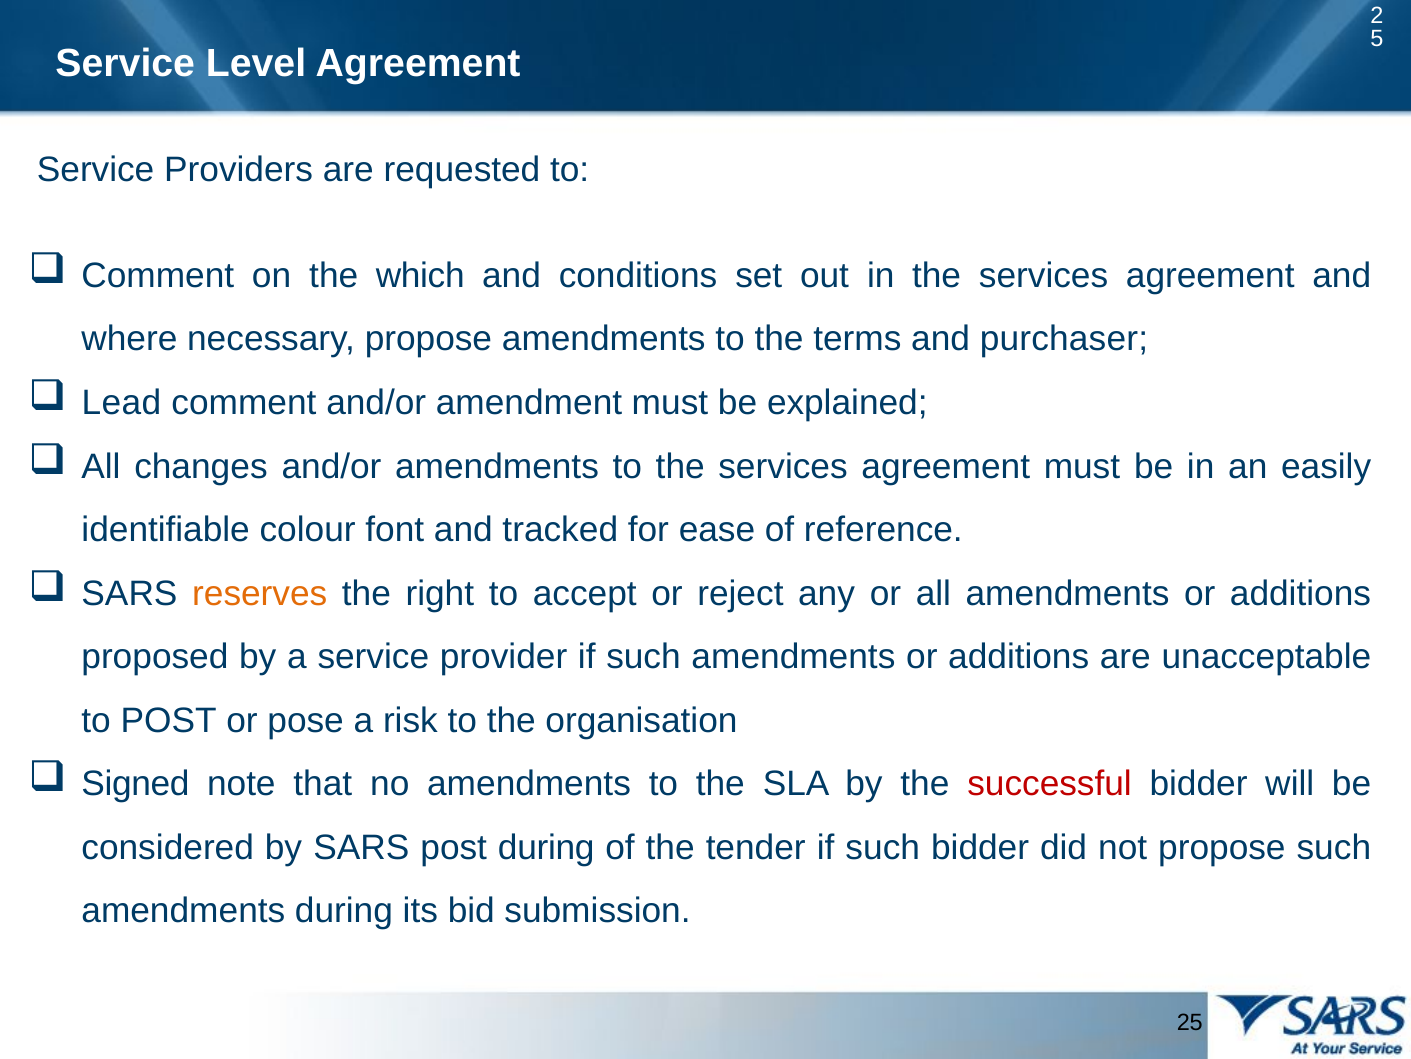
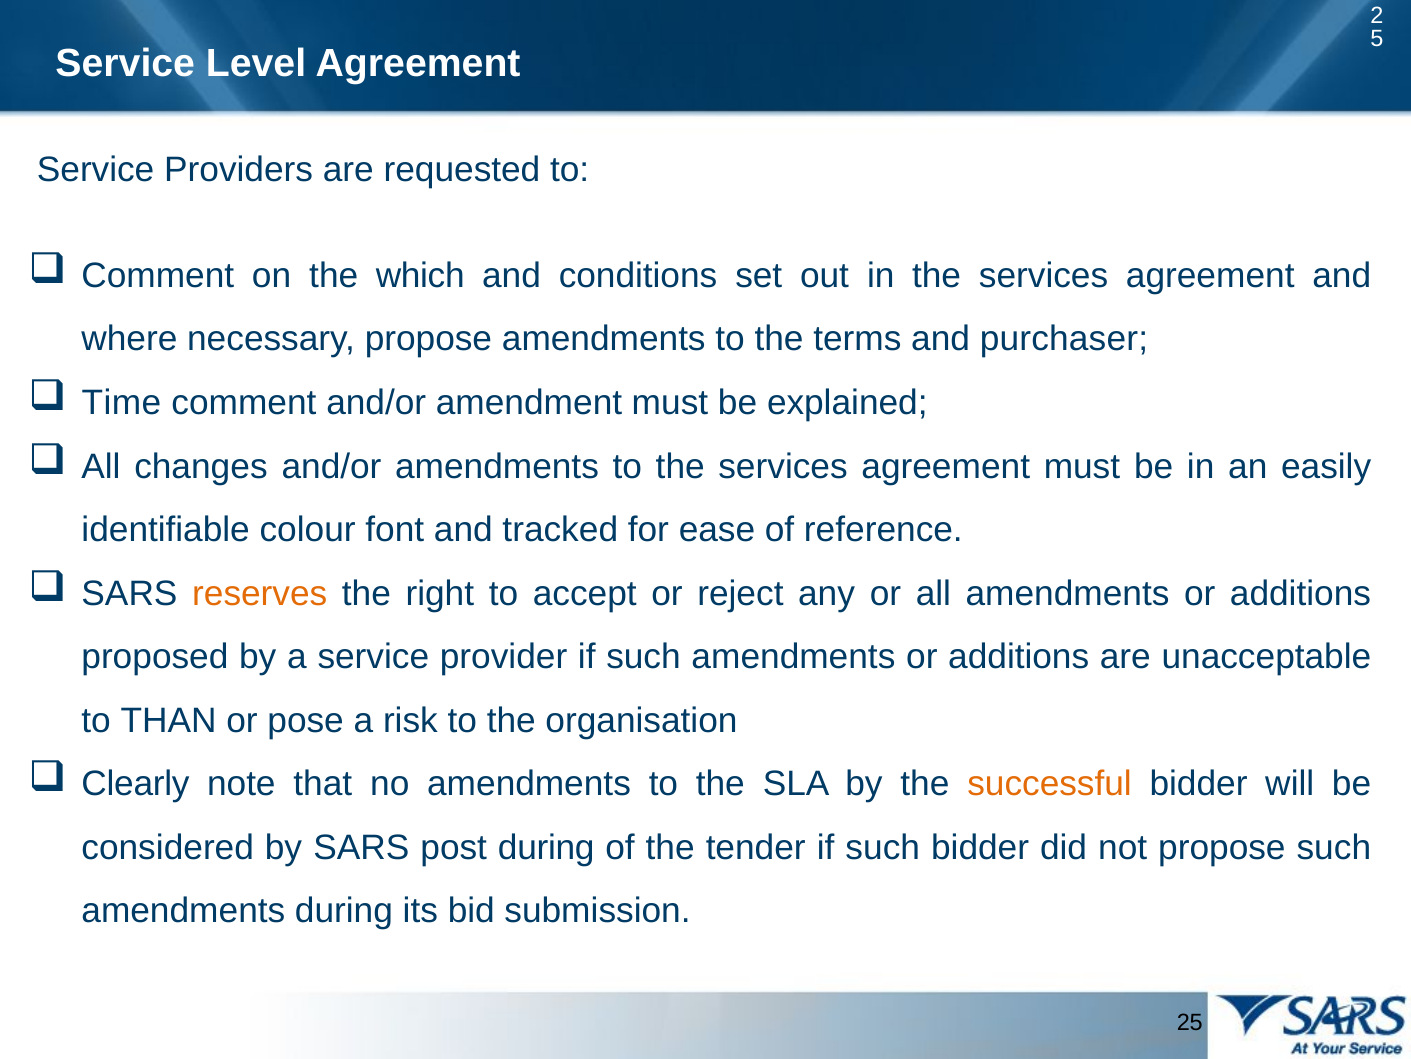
Lead: Lead -> Time
to POST: POST -> THAN
Signed: Signed -> Clearly
successful colour: red -> orange
